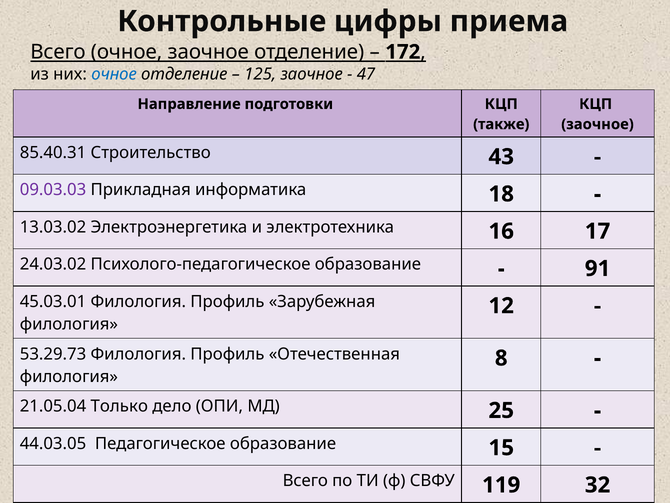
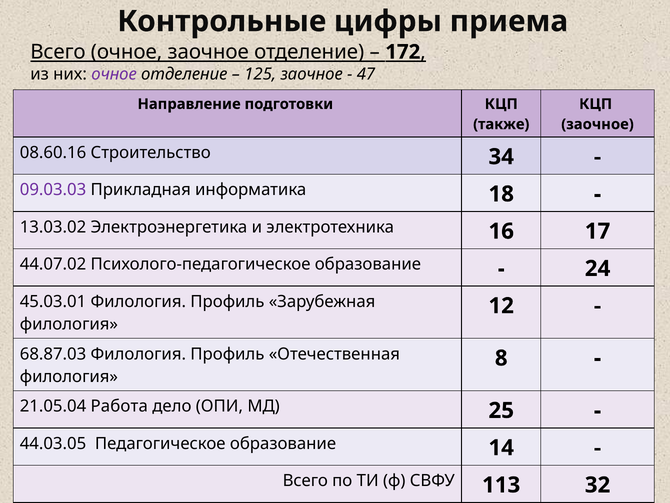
очное at (114, 74) colour: blue -> purple
85.40.31: 85.40.31 -> 08.60.16
43: 43 -> 34
24.03.02: 24.03.02 -> 44.07.02
91: 91 -> 24
53.29.73: 53.29.73 -> 68.87.03
Только: Только -> Работа
15: 15 -> 14
119: 119 -> 113
